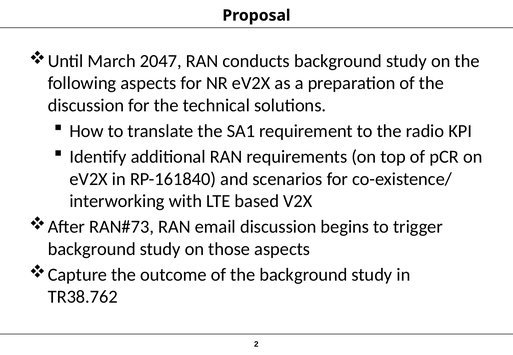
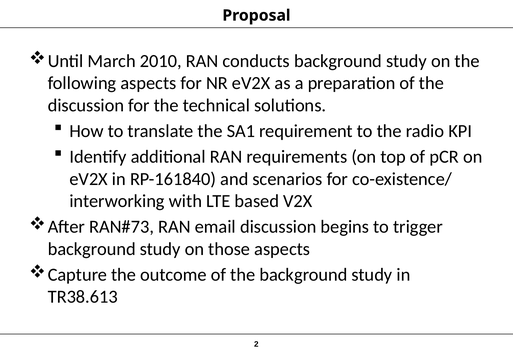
2047: 2047 -> 2010
TR38.762: TR38.762 -> TR38.613
